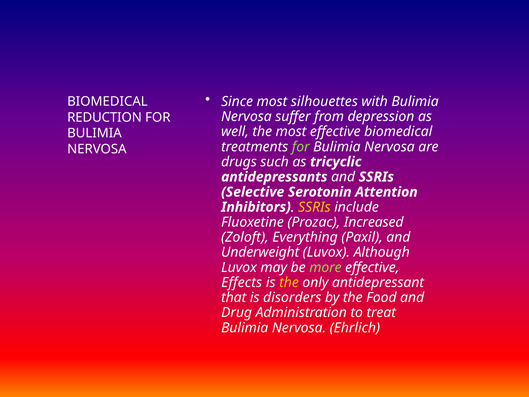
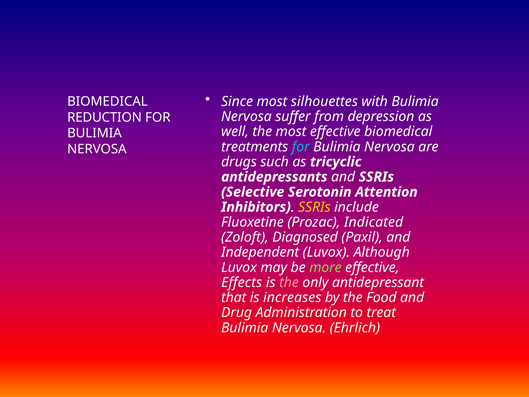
for at (301, 147) colour: light green -> light blue
Increased: Increased -> Indicated
Everything: Everything -> Diagnosed
Underweight: Underweight -> Independent
the at (289, 282) colour: yellow -> pink
disorders: disorders -> increases
